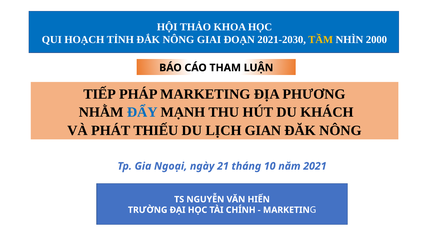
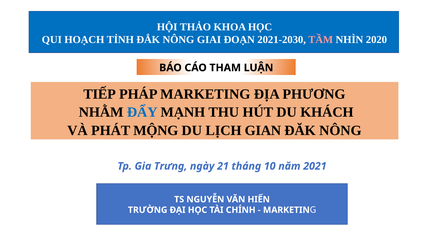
TẦM colour: yellow -> pink
2000: 2000 -> 2020
THIẾU: THIẾU -> MỘNG
Ngoại: Ngoại -> Trưng
